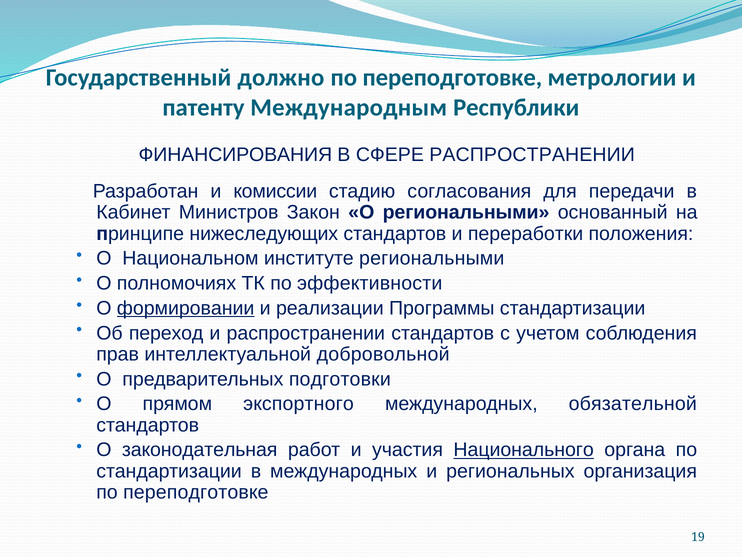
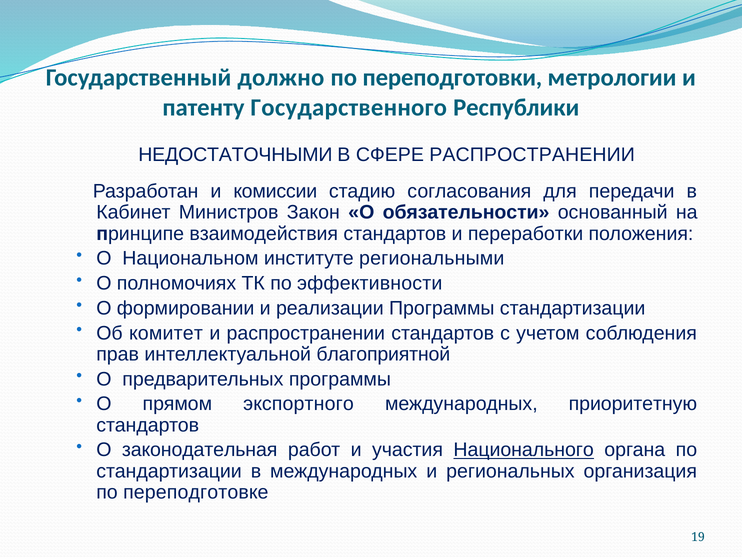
переподготовке at (452, 78): переподготовке -> переподготовки
Международным: Международным -> Государственного
ФИНАНСИРОВАНИЯ: ФИНАНСИРОВАНИЯ -> НЕДОСТАТОЧНЫМИ
О региональными: региональными -> обязательности
нижеследующих: нижеследующих -> взаимодействия
формировании underline: present -> none
переход: переход -> комитет
добровольной: добровольной -> благоприятной
предварительных подготовки: подготовки -> программы
обязательной: обязательной -> приоритетную
